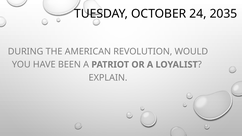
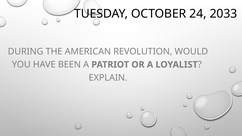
2035: 2035 -> 2033
